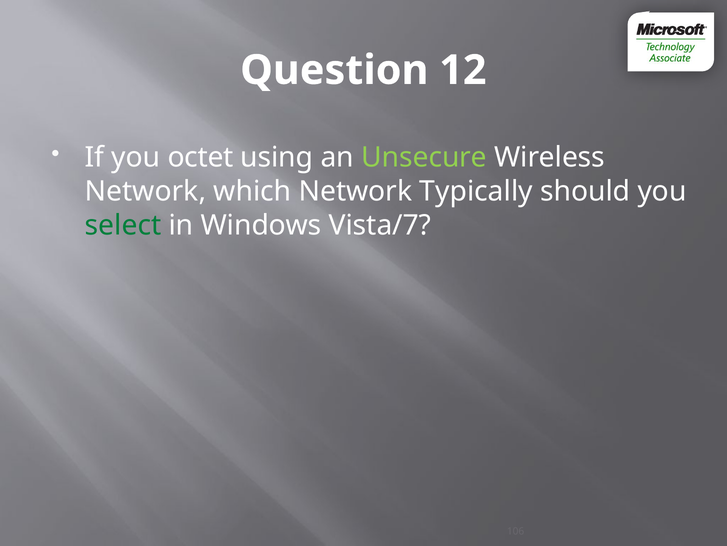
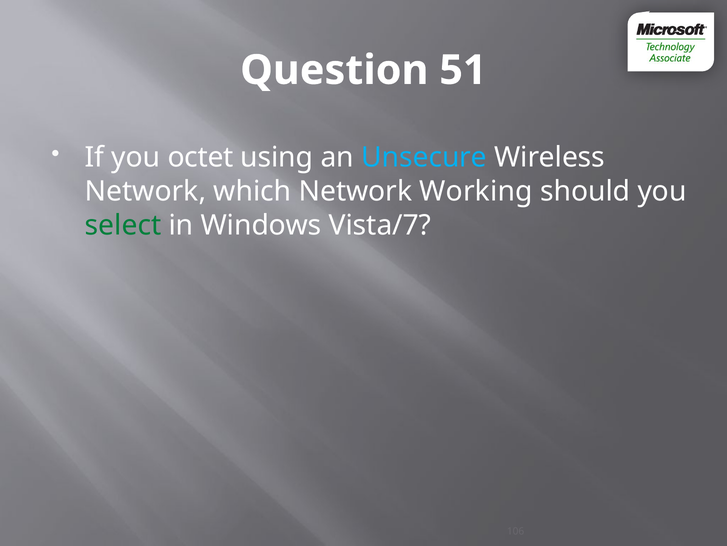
12: 12 -> 51
Unsecure colour: light green -> light blue
Typically: Typically -> Working
